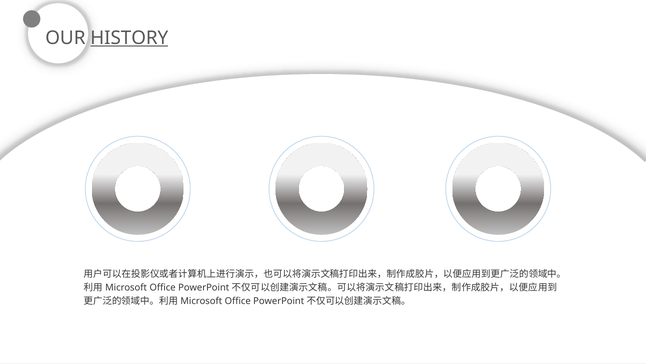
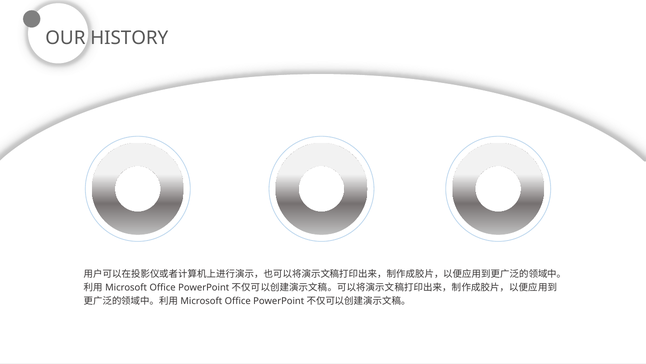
HISTORY underline: present -> none
